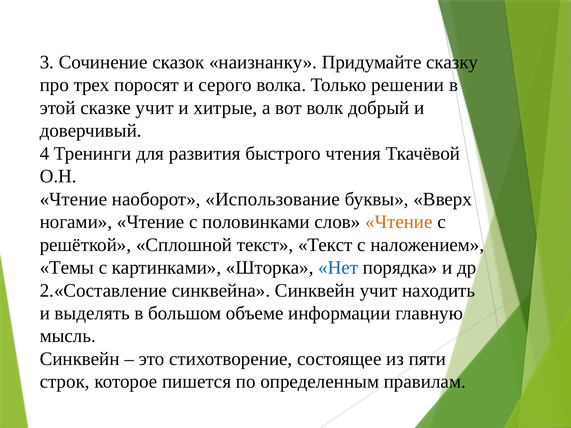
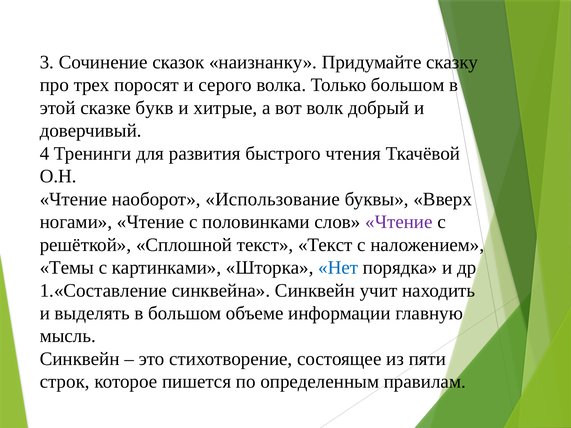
Только решении: решении -> большом
сказке учит: учит -> букв
Чтение at (399, 222) colour: orange -> purple
2.«Составление: 2.«Составление -> 1.«Составление
